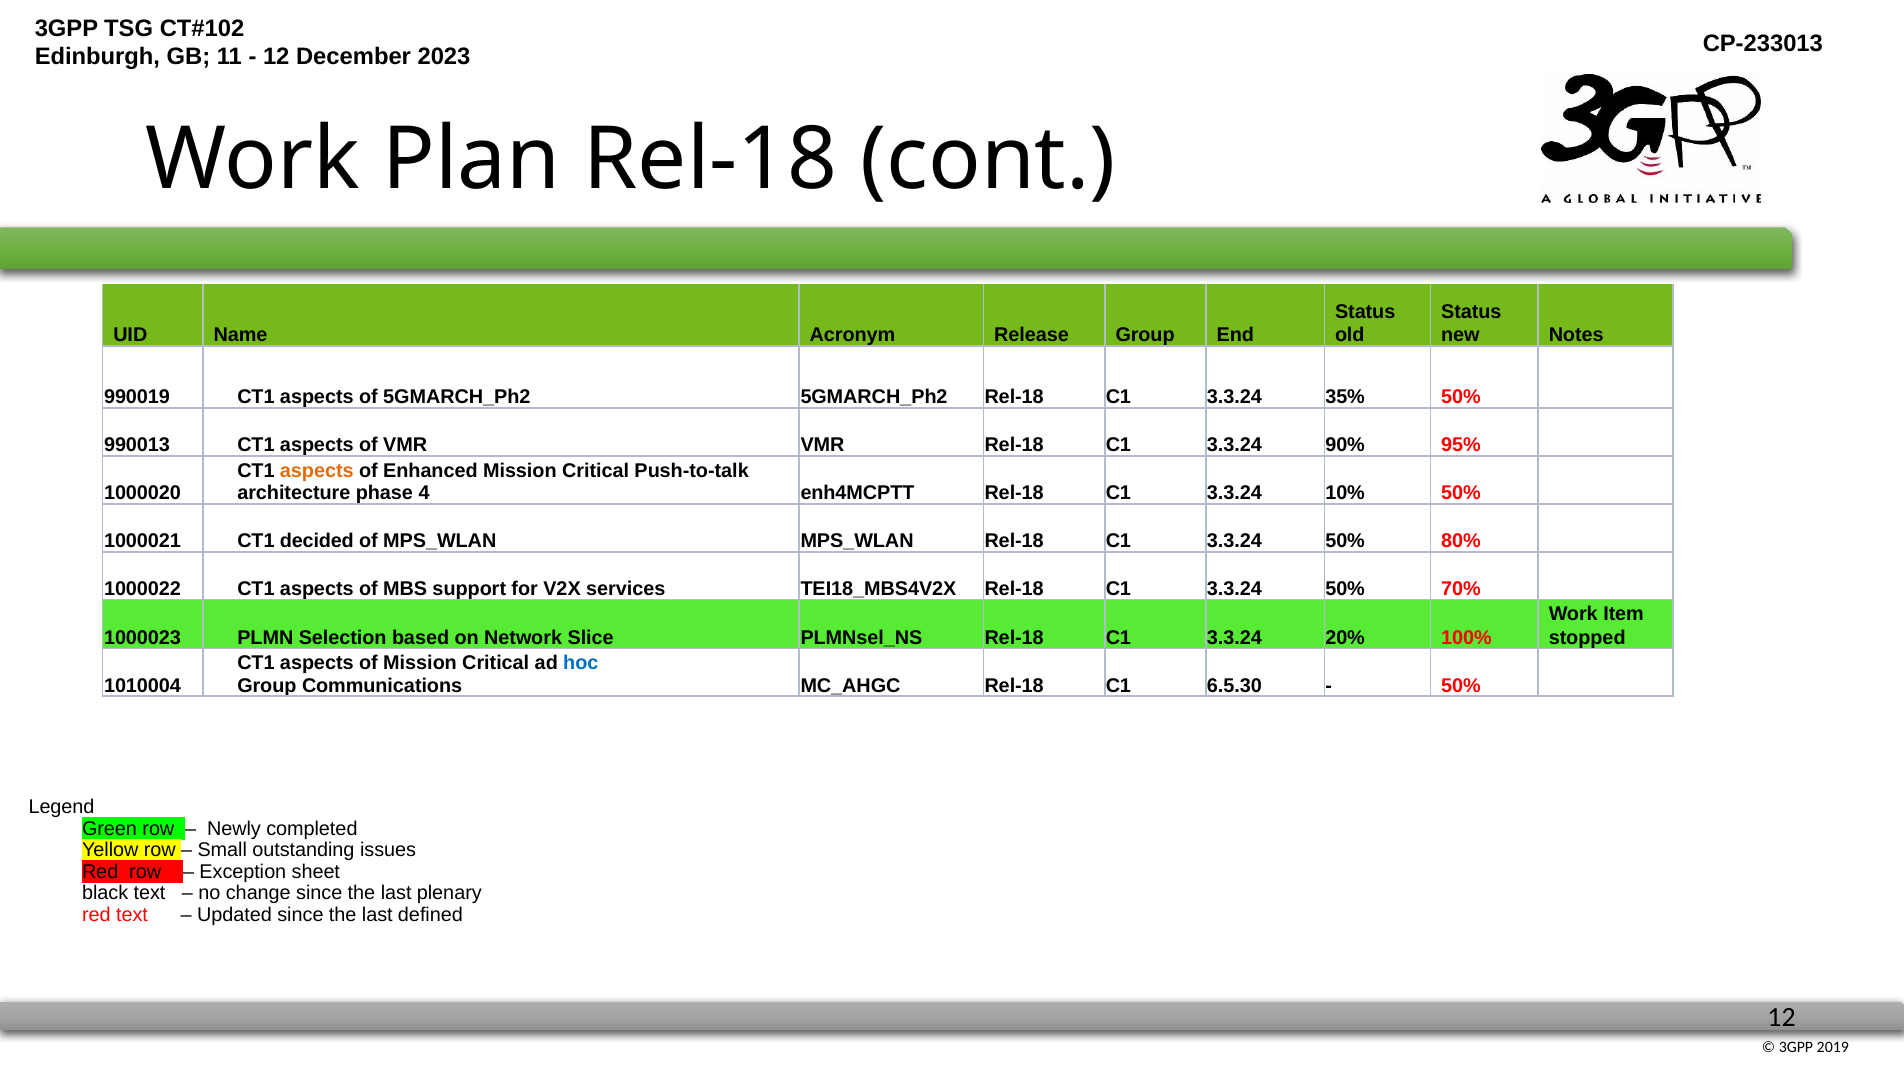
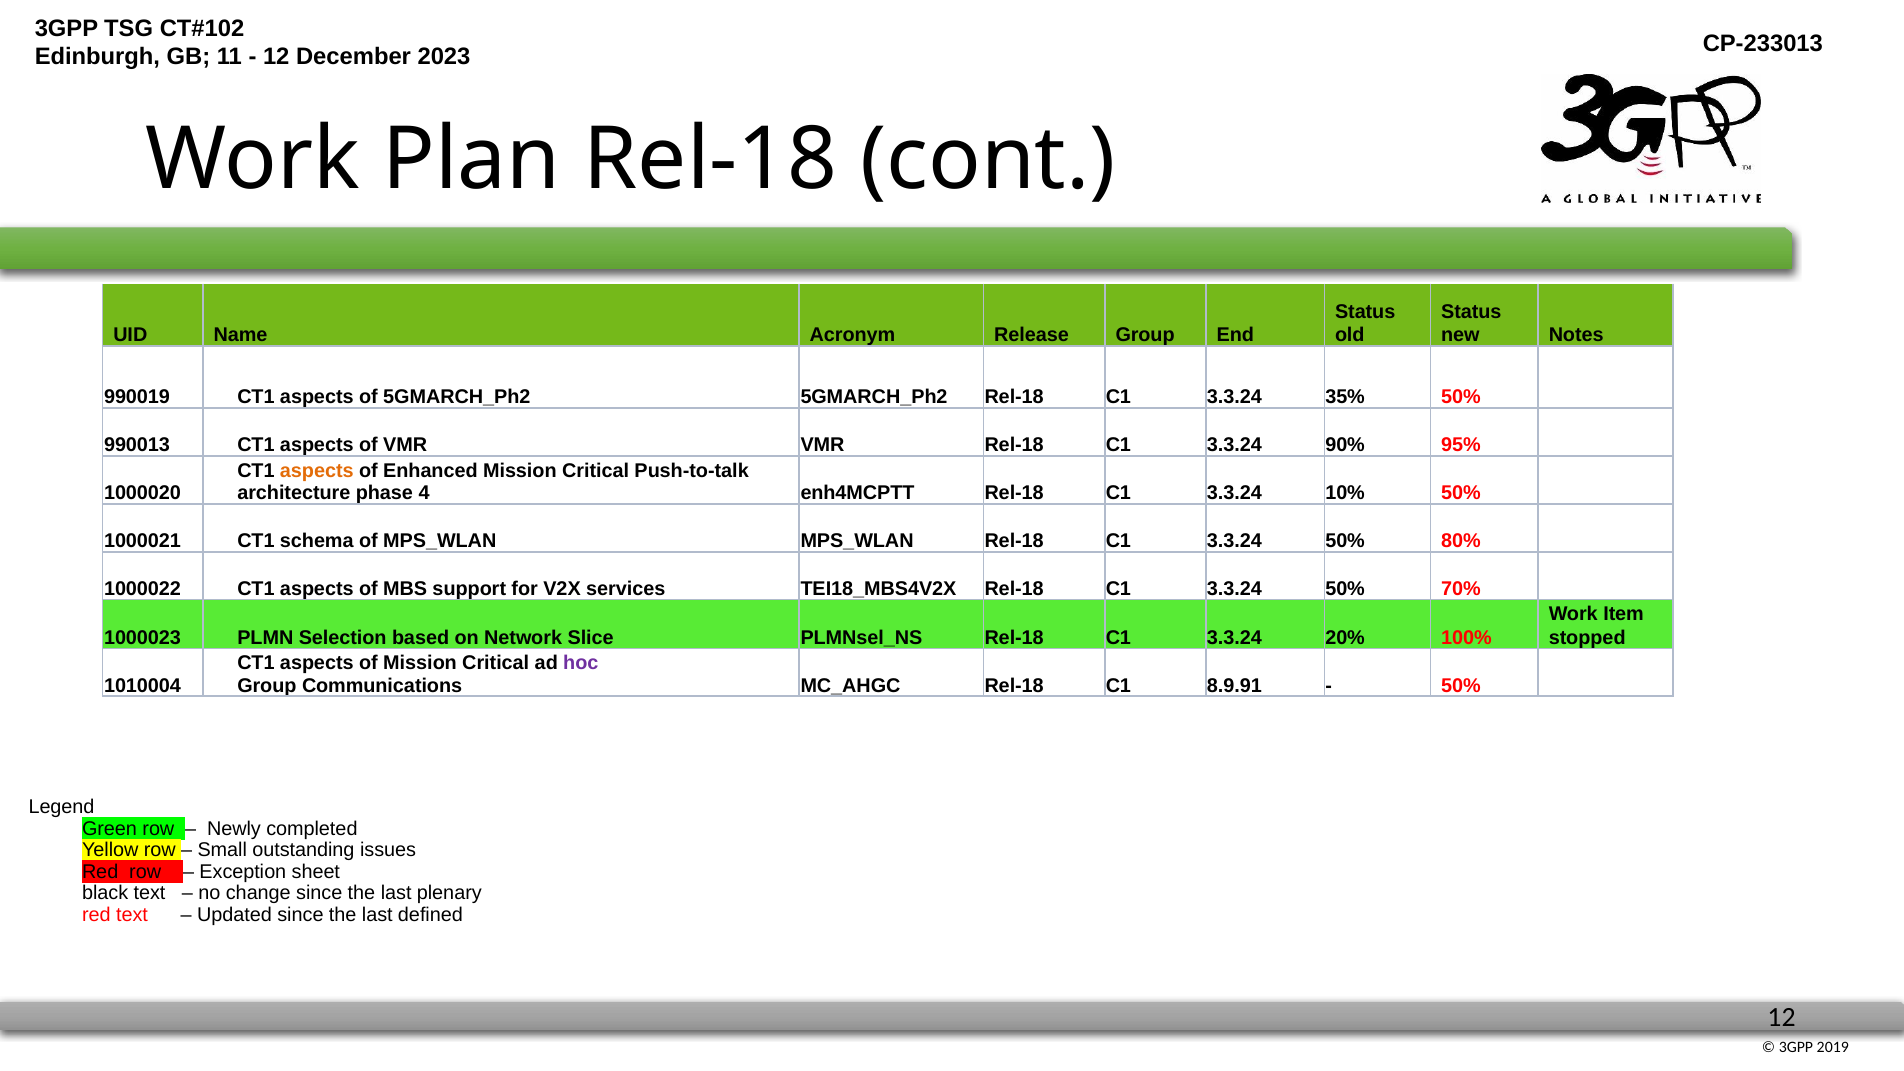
decided: decided -> schema
hoc colour: blue -> purple
6.5.30: 6.5.30 -> 8.9.91
